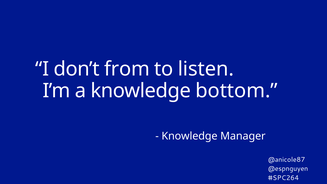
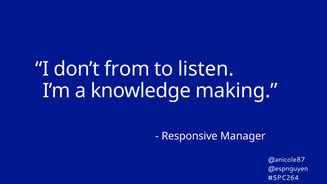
bottom: bottom -> making
Knowledge at (190, 136): Knowledge -> Responsive
